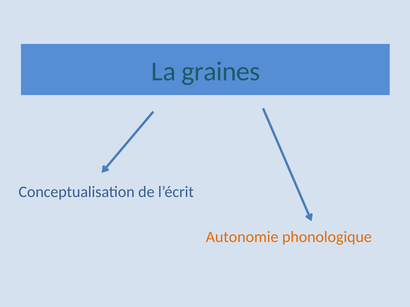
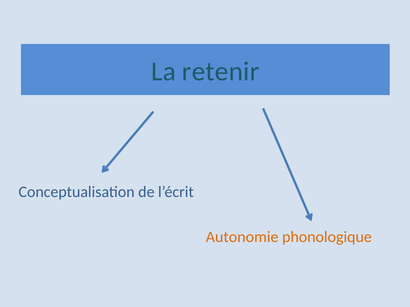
graines: graines -> retenir
